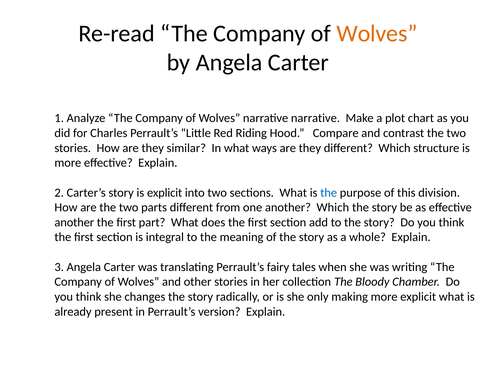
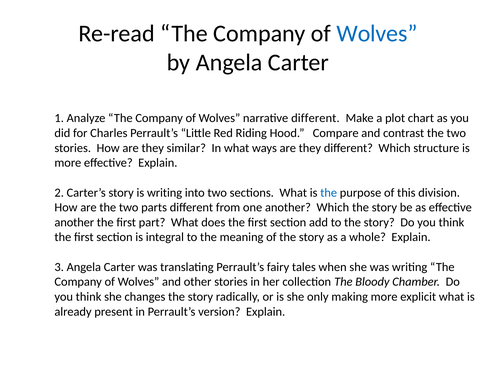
Wolves at (377, 34) colour: orange -> blue
narrative narrative: narrative -> different
is explicit: explicit -> writing
